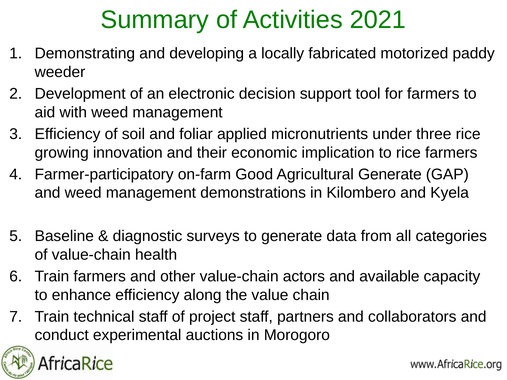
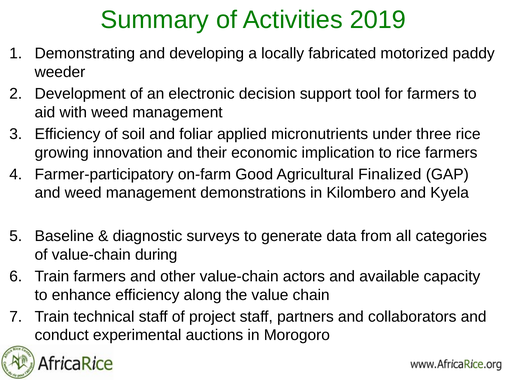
2021: 2021 -> 2019
Agricultural Generate: Generate -> Finalized
health: health -> during
